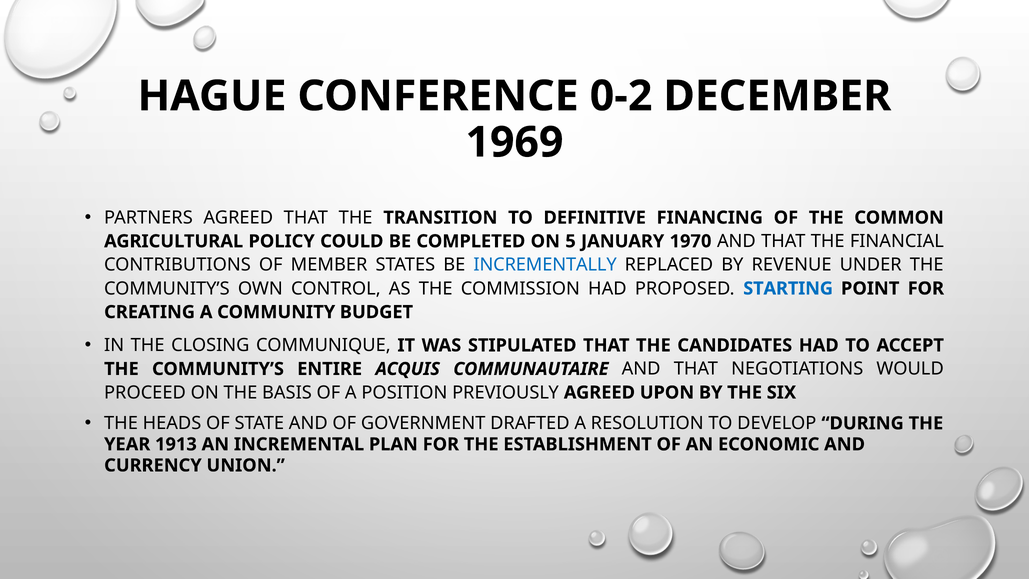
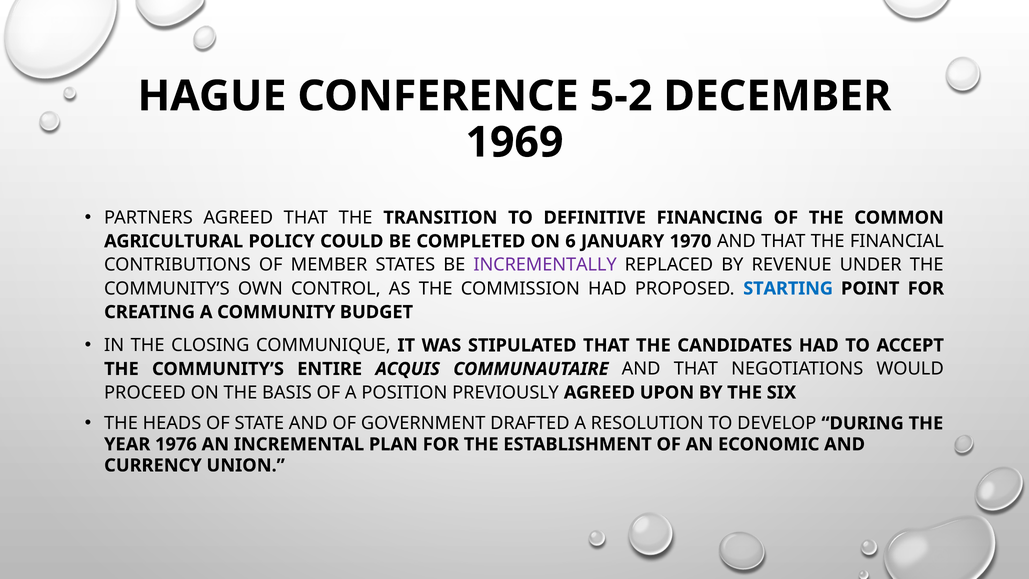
0-2: 0-2 -> 5-2
5: 5 -> 6
INCREMENTALLY colour: blue -> purple
1913: 1913 -> 1976
